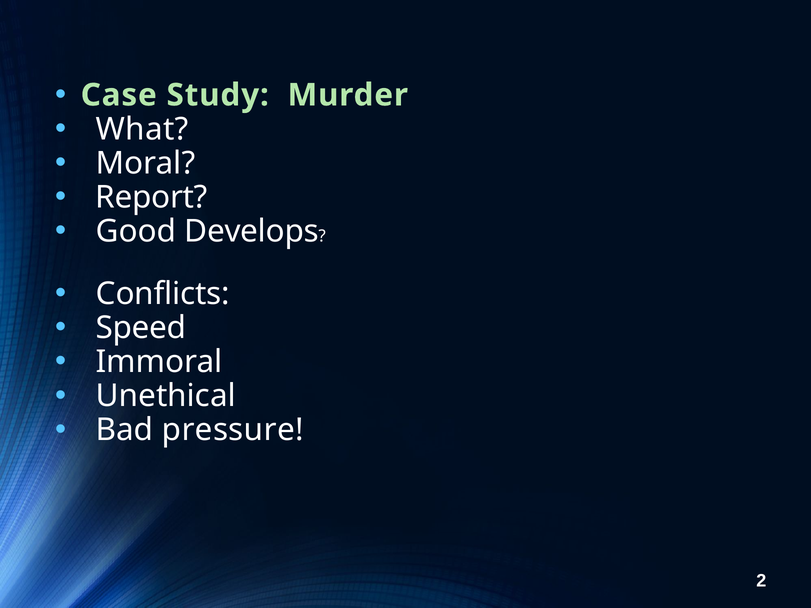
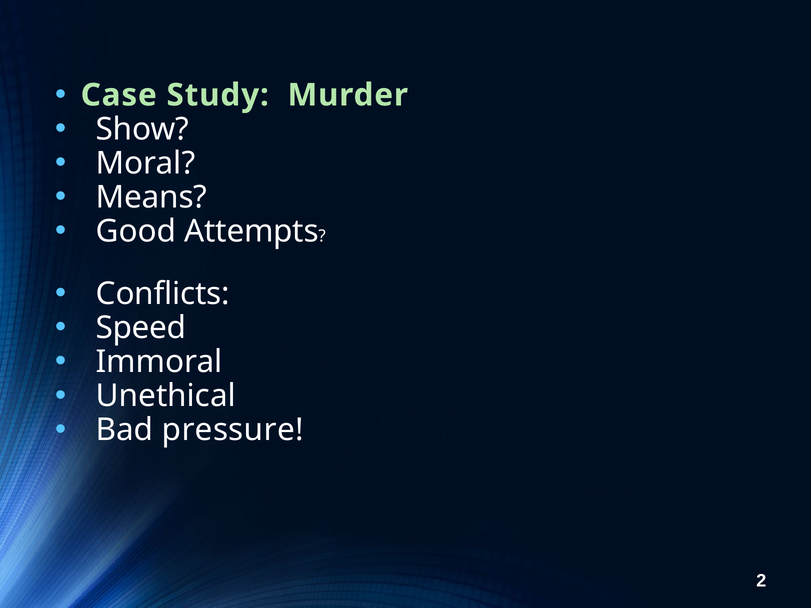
What: What -> Show
Report: Report -> Means
Develops: Develops -> Attempts
